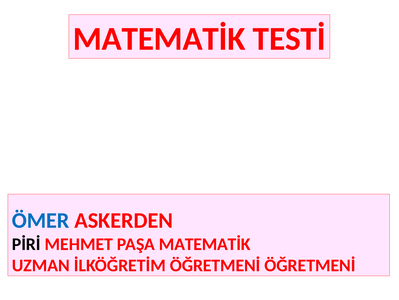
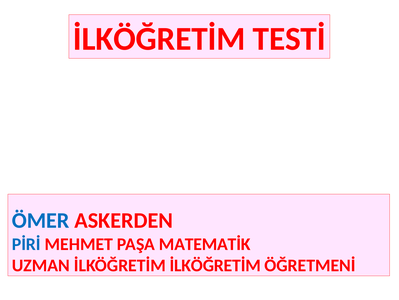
MATEMATİK at (159, 39): MATEMATİK -> İLKÖĞRETİM
PİRİ colour: black -> blue
İLKÖĞRETİM ÖĞRETMENİ: ÖĞRETMENİ -> İLKÖĞRETİM
